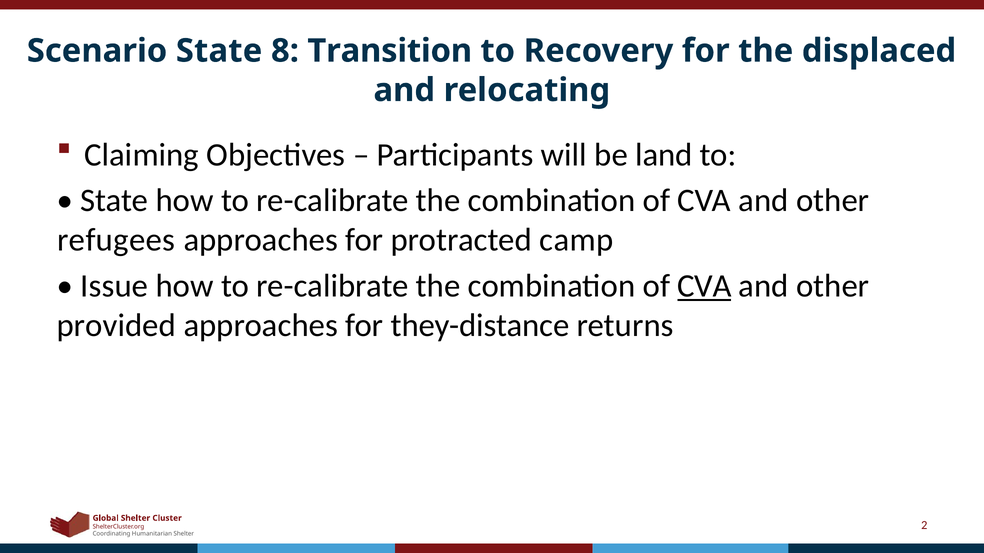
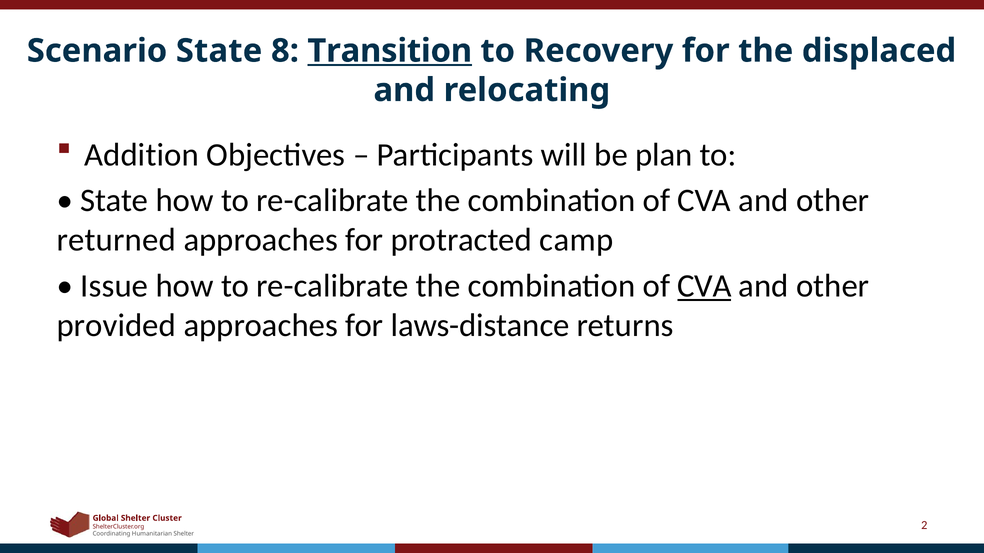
Transition underline: none -> present
Claiming: Claiming -> Addition
land: land -> plan
refugees: refugees -> returned
they-distance: they-distance -> laws-distance
